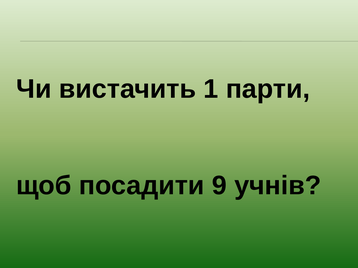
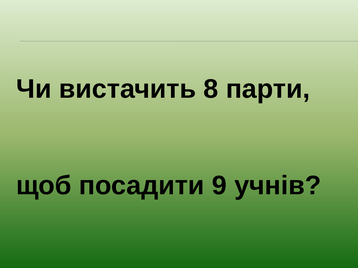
1: 1 -> 8
